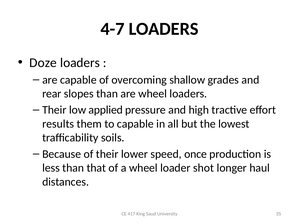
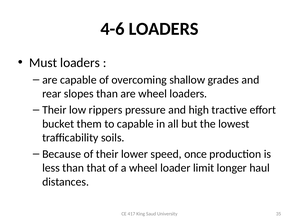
4-7: 4-7 -> 4-6
Doze: Doze -> Must
applied: applied -> rippers
results: results -> bucket
shot: shot -> limit
